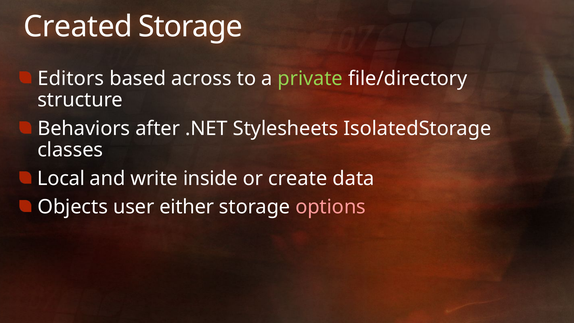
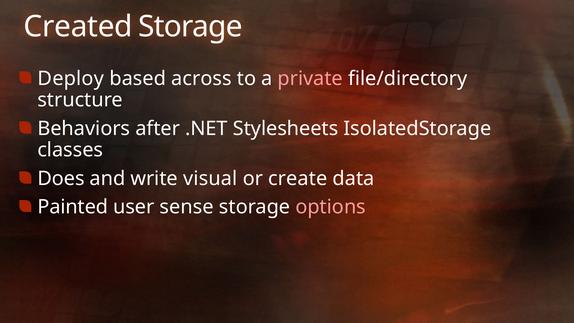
Editors: Editors -> Deploy
private colour: light green -> pink
Local: Local -> Does
inside: inside -> visual
Objects: Objects -> Painted
either: either -> sense
